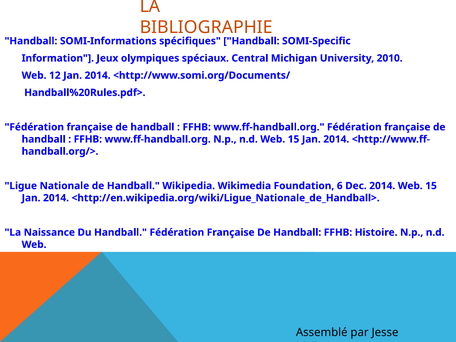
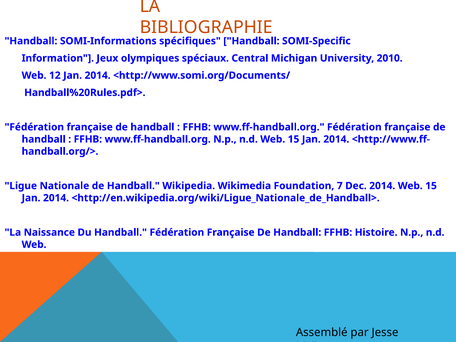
6: 6 -> 7
